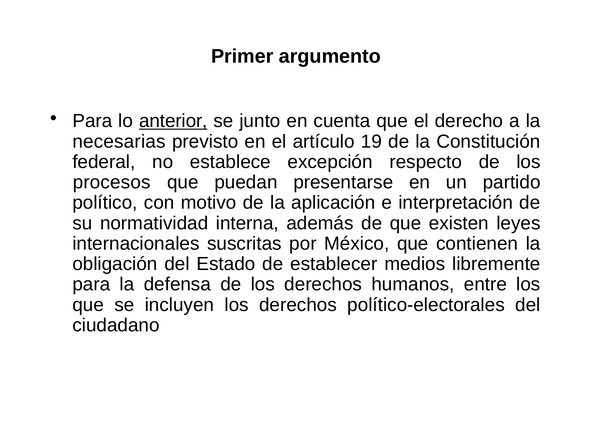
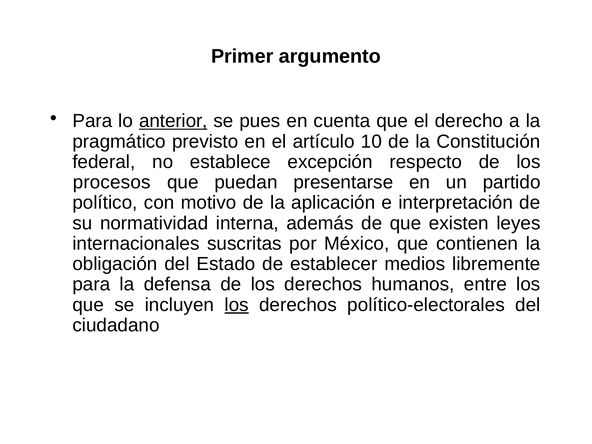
junto: junto -> pues
necesarias: necesarias -> pragmático
19: 19 -> 10
los at (237, 305) underline: none -> present
